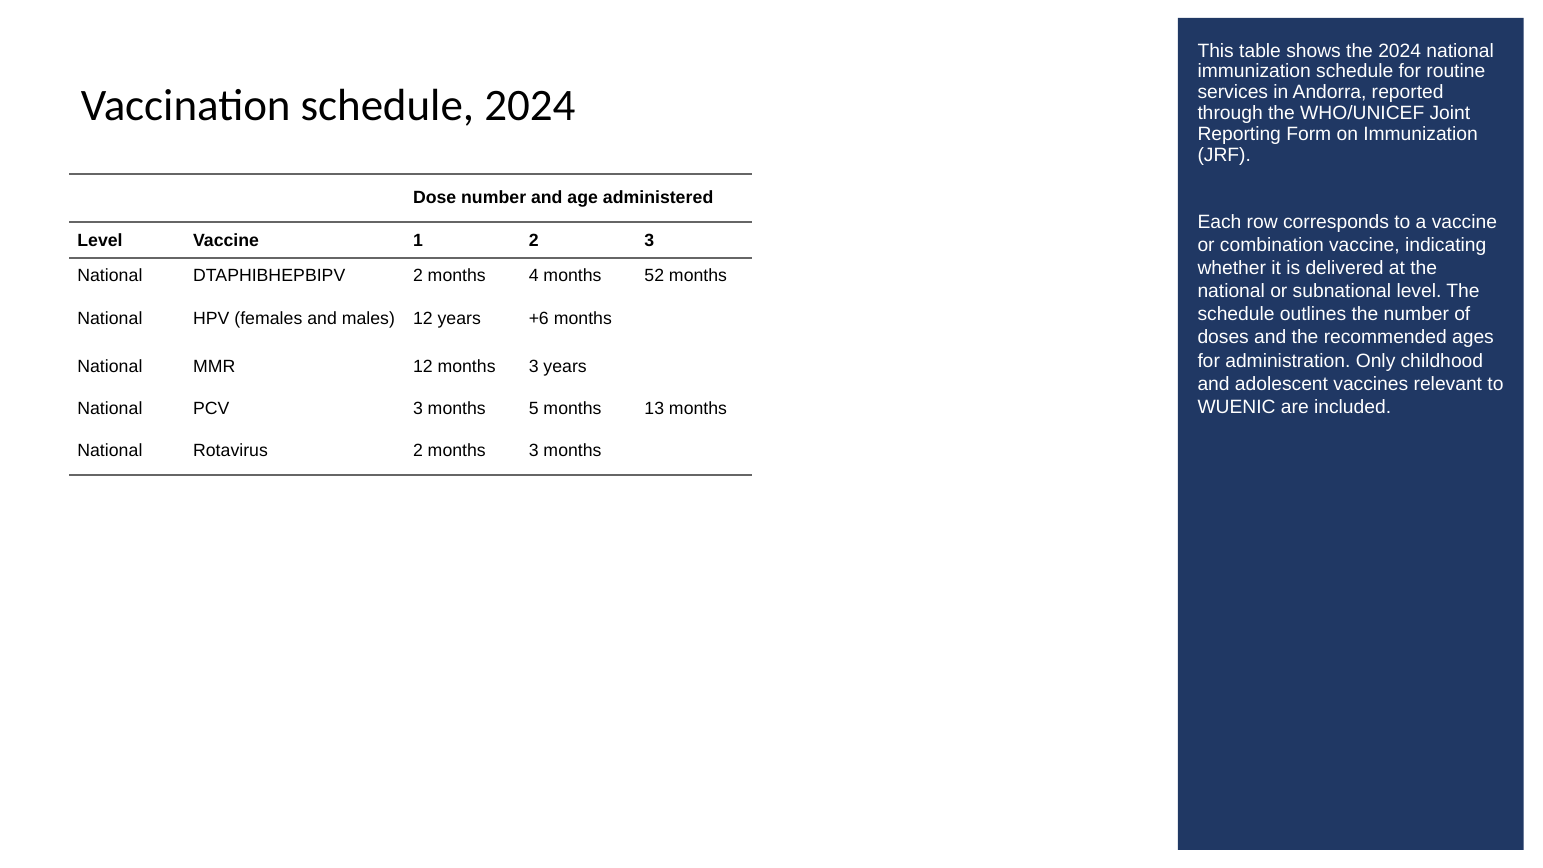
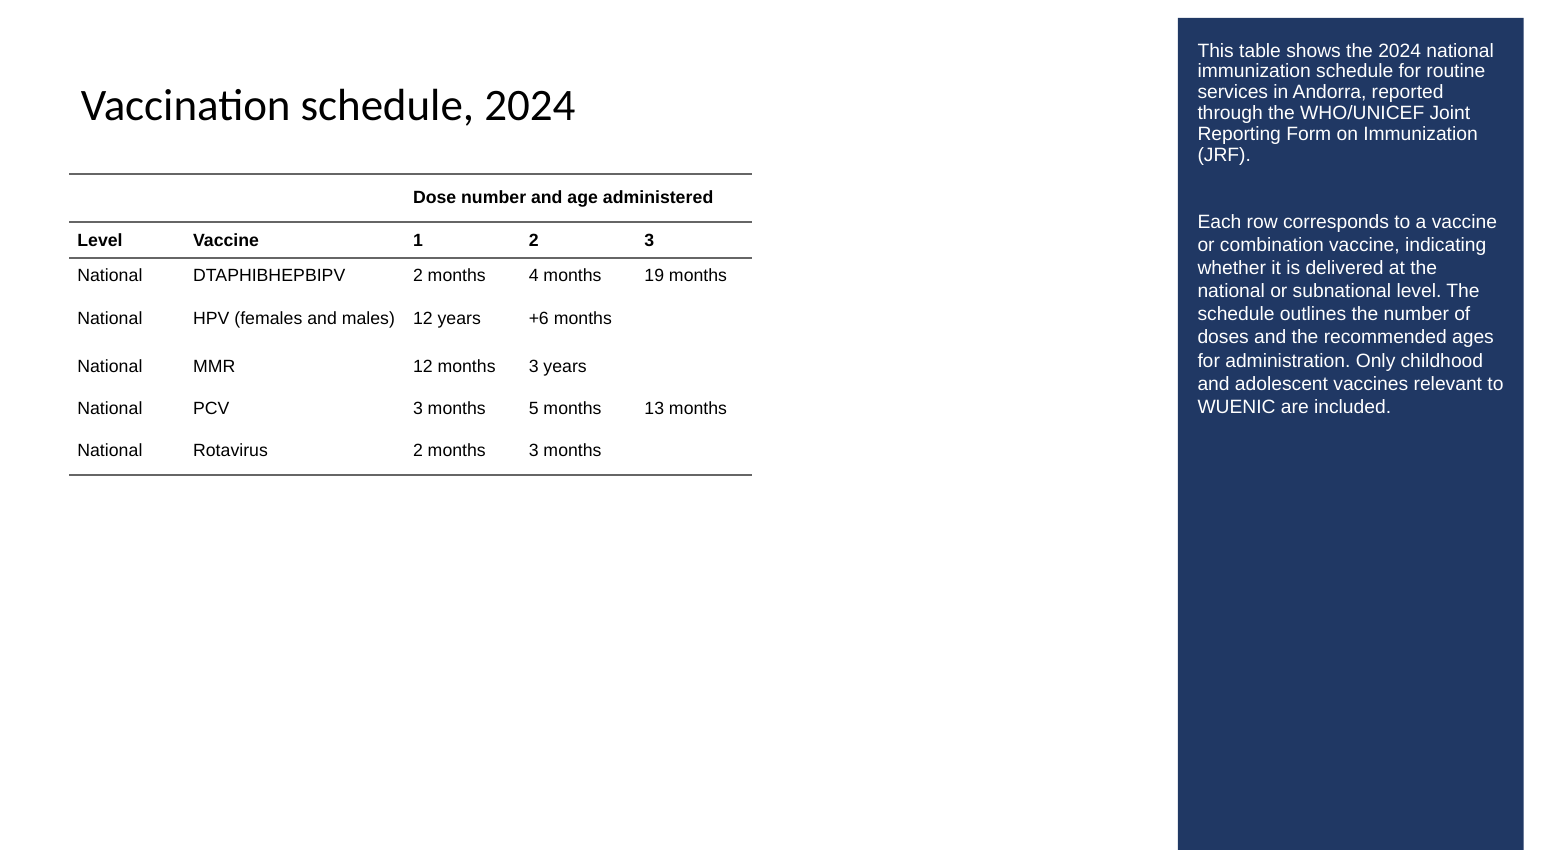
52: 52 -> 19
